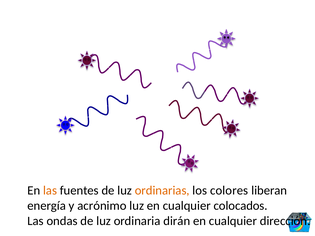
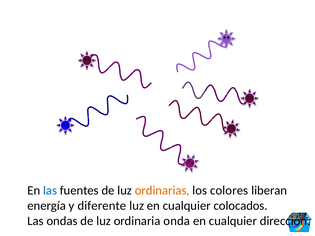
las at (50, 191) colour: orange -> blue
acrónimo: acrónimo -> diferente
dirán: dirán -> onda
